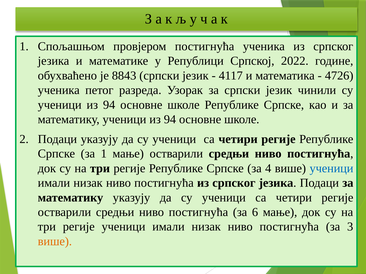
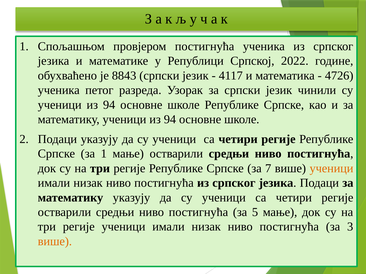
4: 4 -> 7
ученици at (331, 169) colour: blue -> orange
6: 6 -> 5
